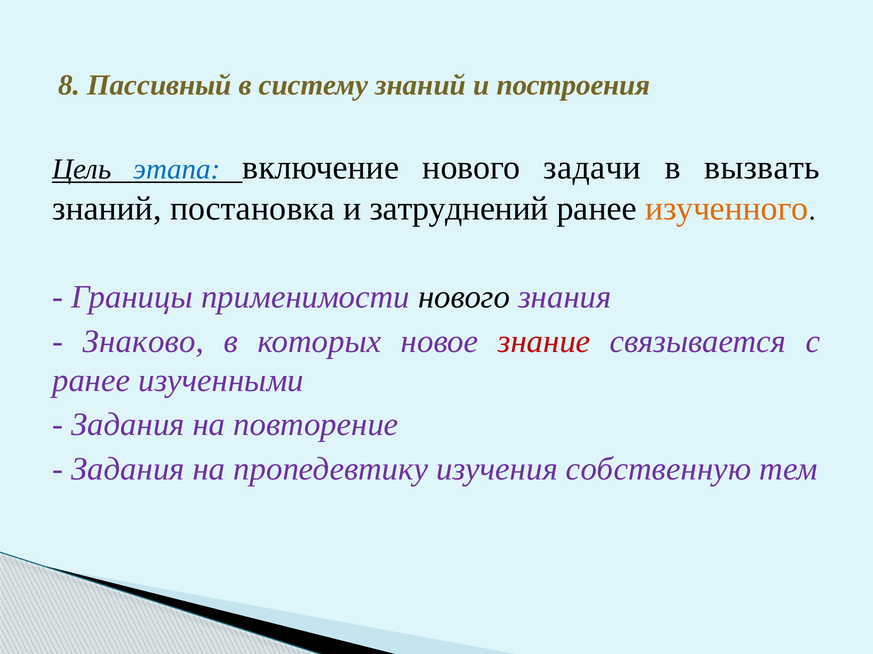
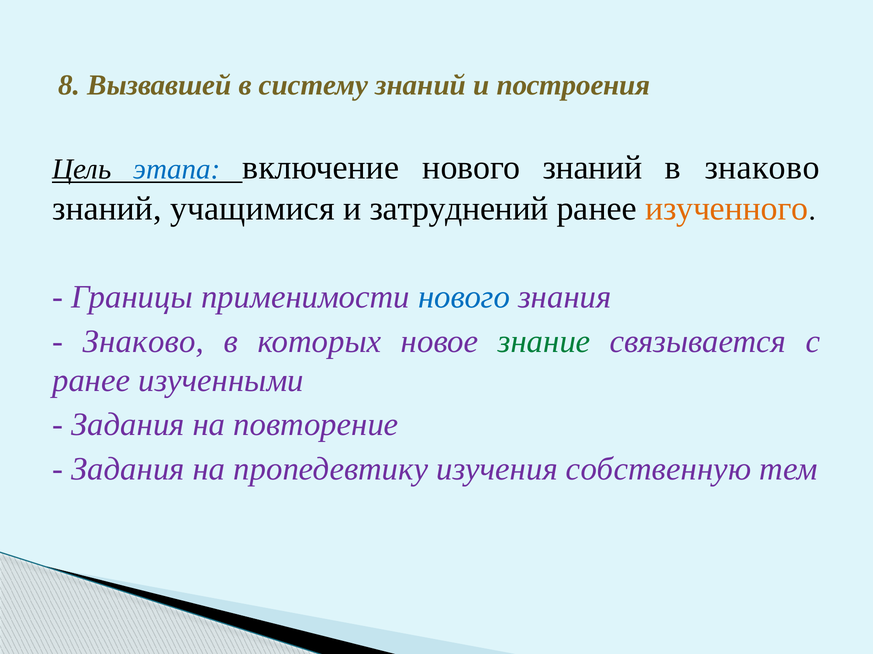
Пассивный: Пассивный -> Вызвавшей
нового задачи: задачи -> знаний
в вызвать: вызвать -> знаково
постановка: постановка -> учащимися
нового at (464, 297) colour: black -> blue
знание colour: red -> green
